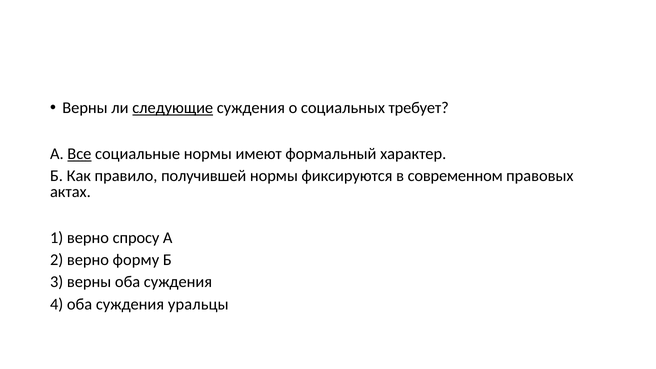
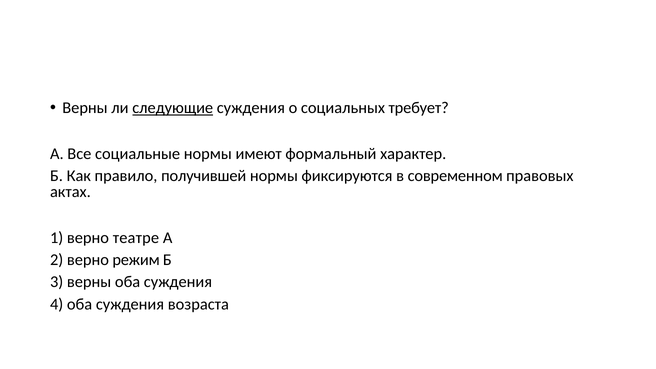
Все underline: present -> none
спросу: спросу -> театре
форму: форму -> режим
уральцы: уральцы -> возраста
